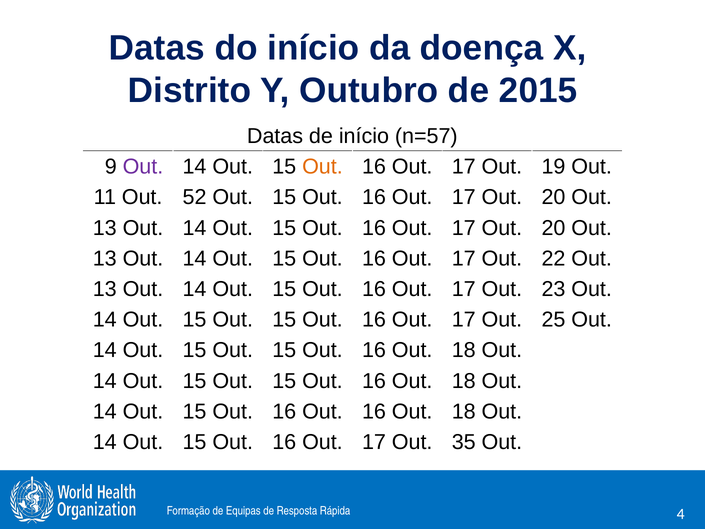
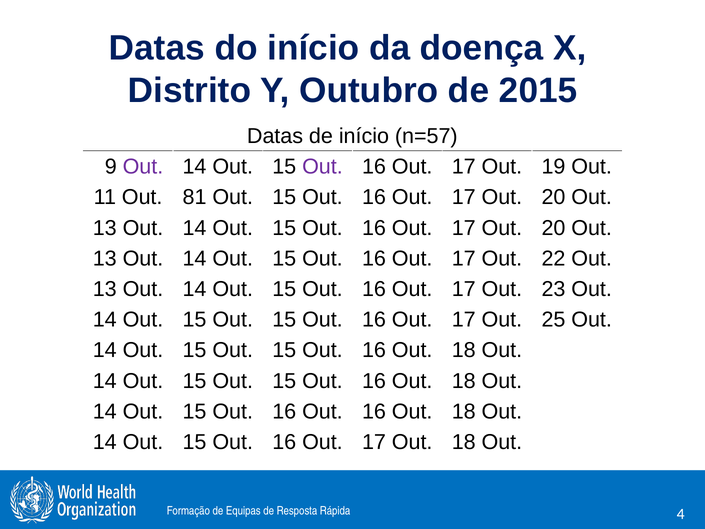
Out at (322, 167) colour: orange -> purple
52: 52 -> 81
17 Out 35: 35 -> 18
